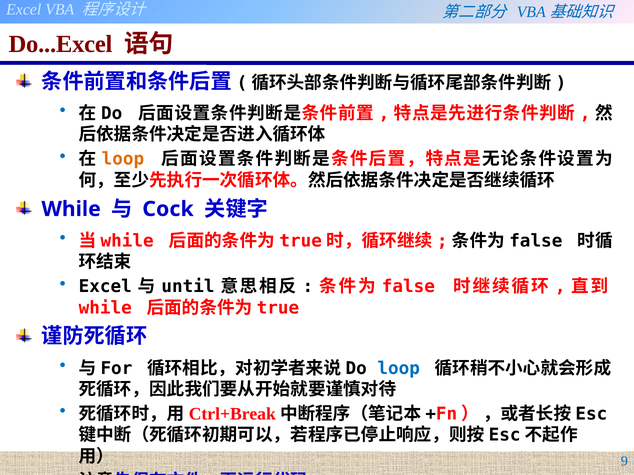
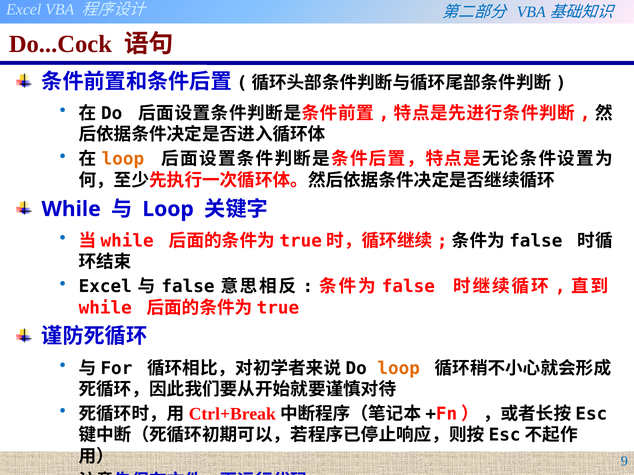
Do...Excel: Do...Excel -> Do...Cock
Cock at (168, 209): Cock -> Loop
until at (188, 287): until -> false
loop at (399, 369) colour: blue -> orange
